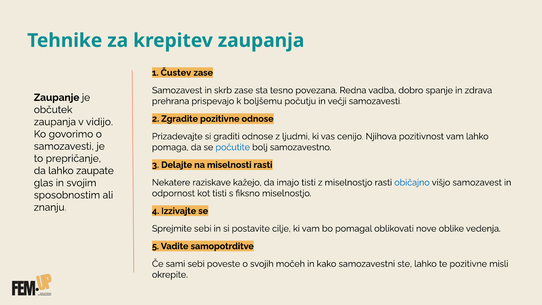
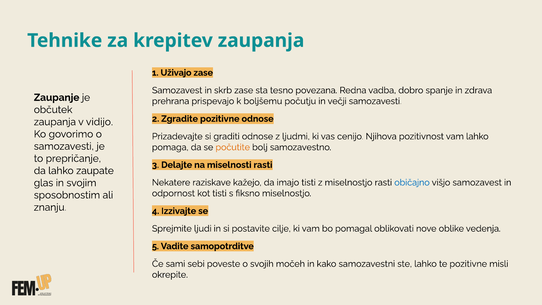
Čustev: Čustev -> Uživajo
počutite colour: blue -> orange
Sprejmite sebi: sebi -> ljudi
